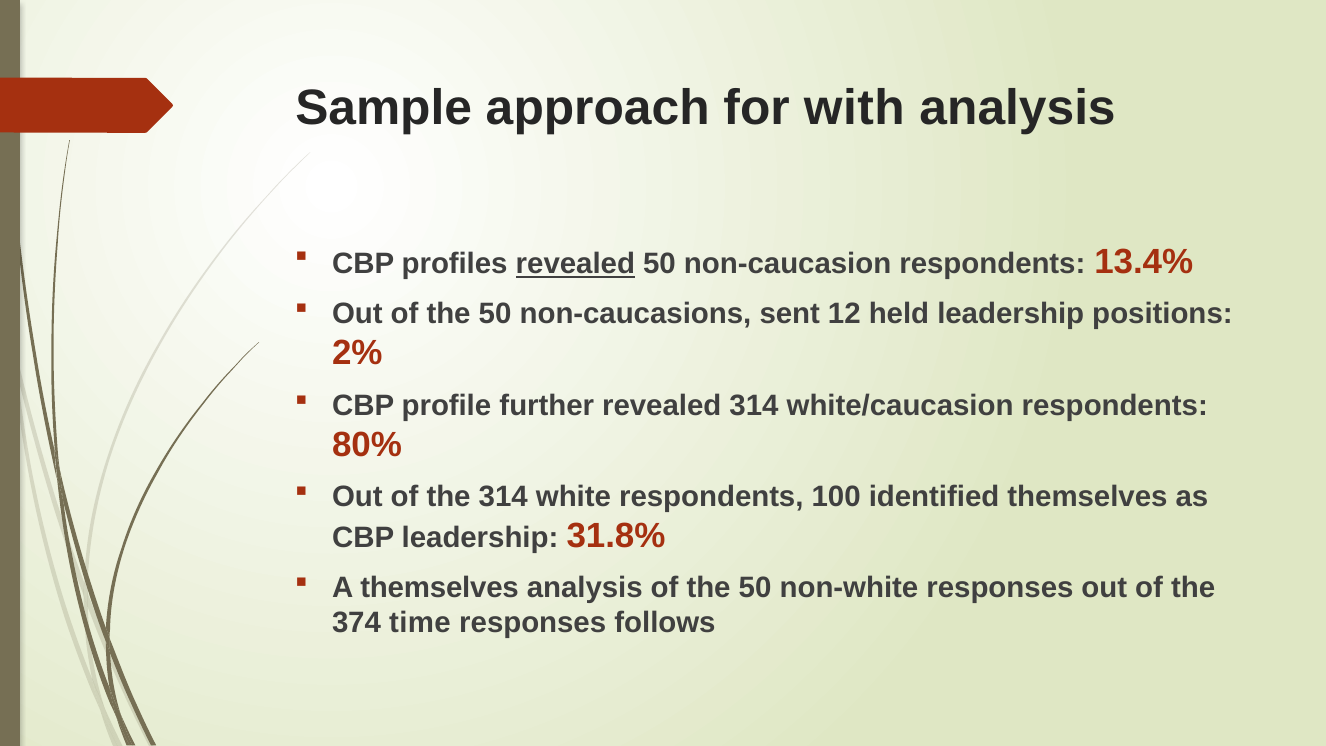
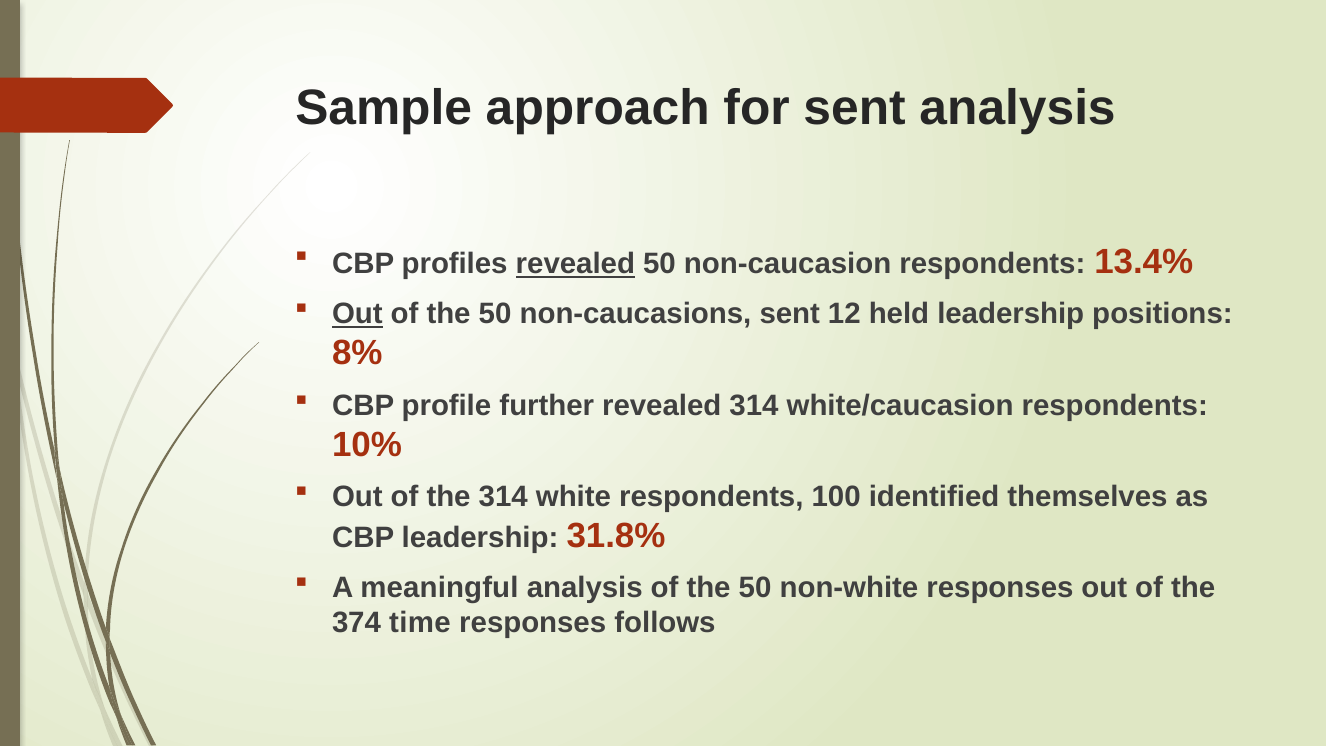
for with: with -> sent
Out at (357, 314) underline: none -> present
2%: 2% -> 8%
80%: 80% -> 10%
A themselves: themselves -> meaningful
